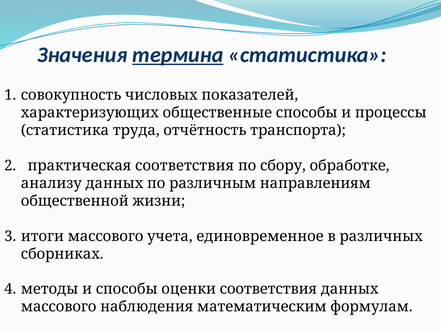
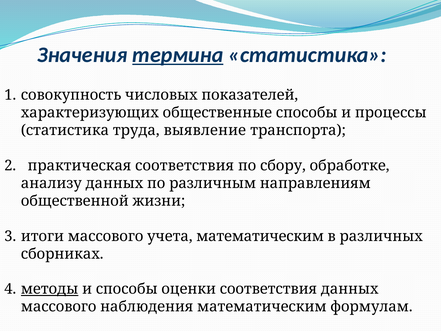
отчётность: отчётность -> выявление
учета единовременное: единовременное -> математическим
методы underline: none -> present
